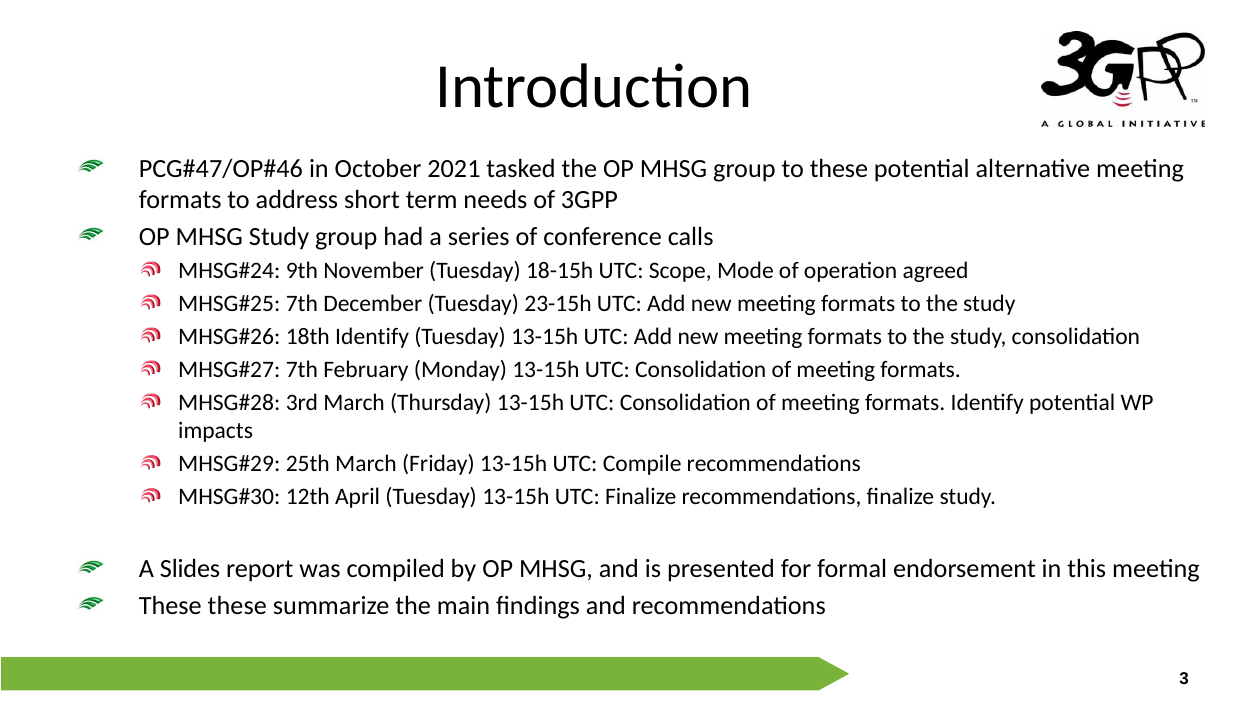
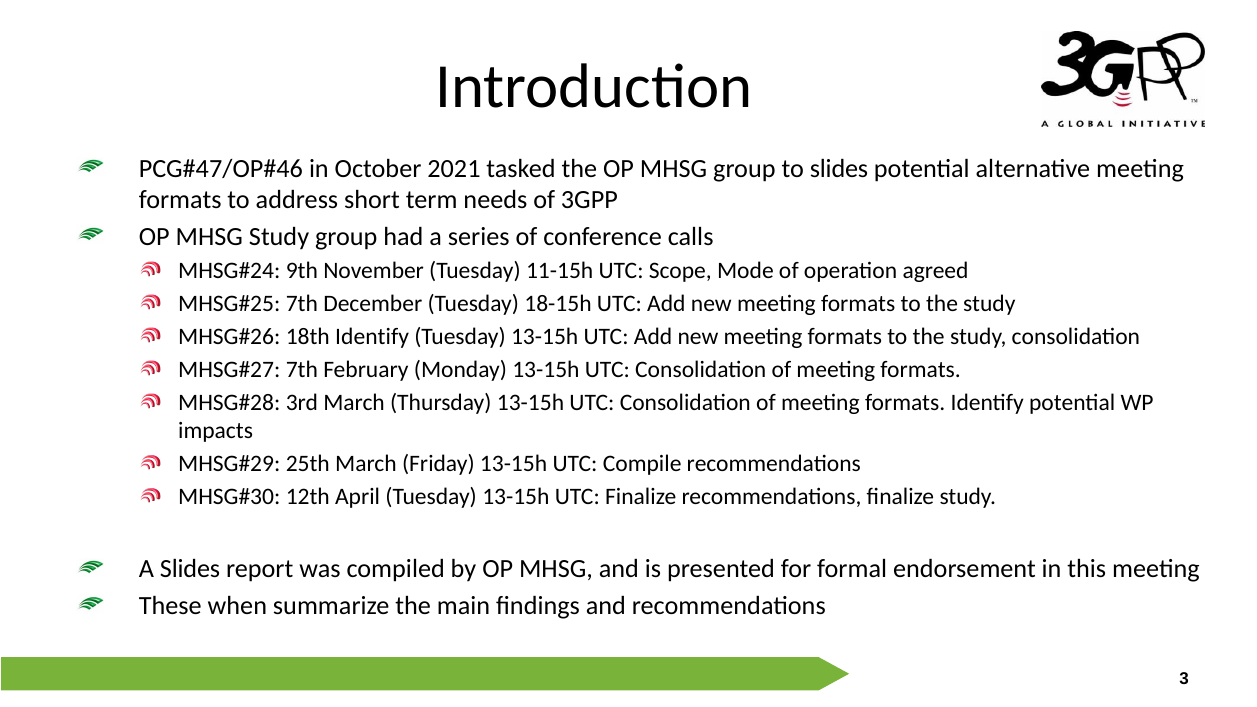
to these: these -> slides
18-15h: 18-15h -> 11-15h
23-15h: 23-15h -> 18-15h
These these: these -> when
